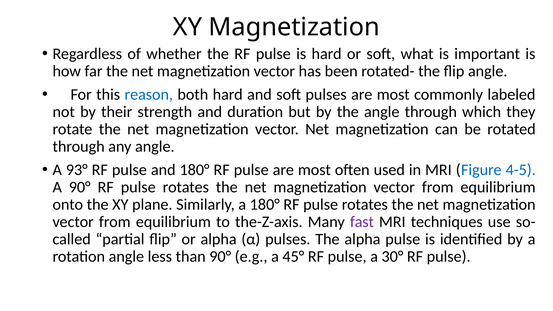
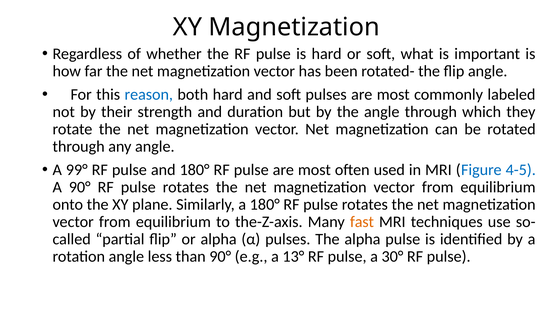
93°: 93° -> 99°
fast colour: purple -> orange
45°: 45° -> 13°
